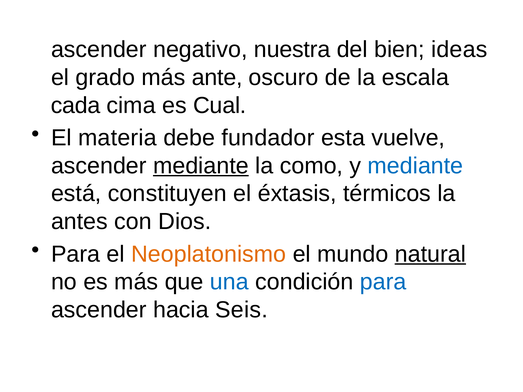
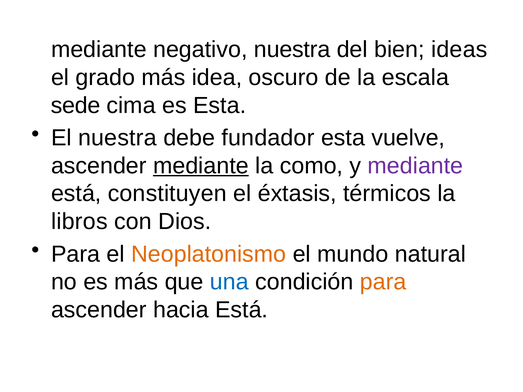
ascender at (99, 50): ascender -> mediante
ante: ante -> idea
cada: cada -> sede
es Cual: Cual -> Esta
El materia: materia -> nuestra
mediante at (415, 166) colour: blue -> purple
antes: antes -> libros
natural underline: present -> none
para at (383, 282) colour: blue -> orange
hacia Seis: Seis -> Está
